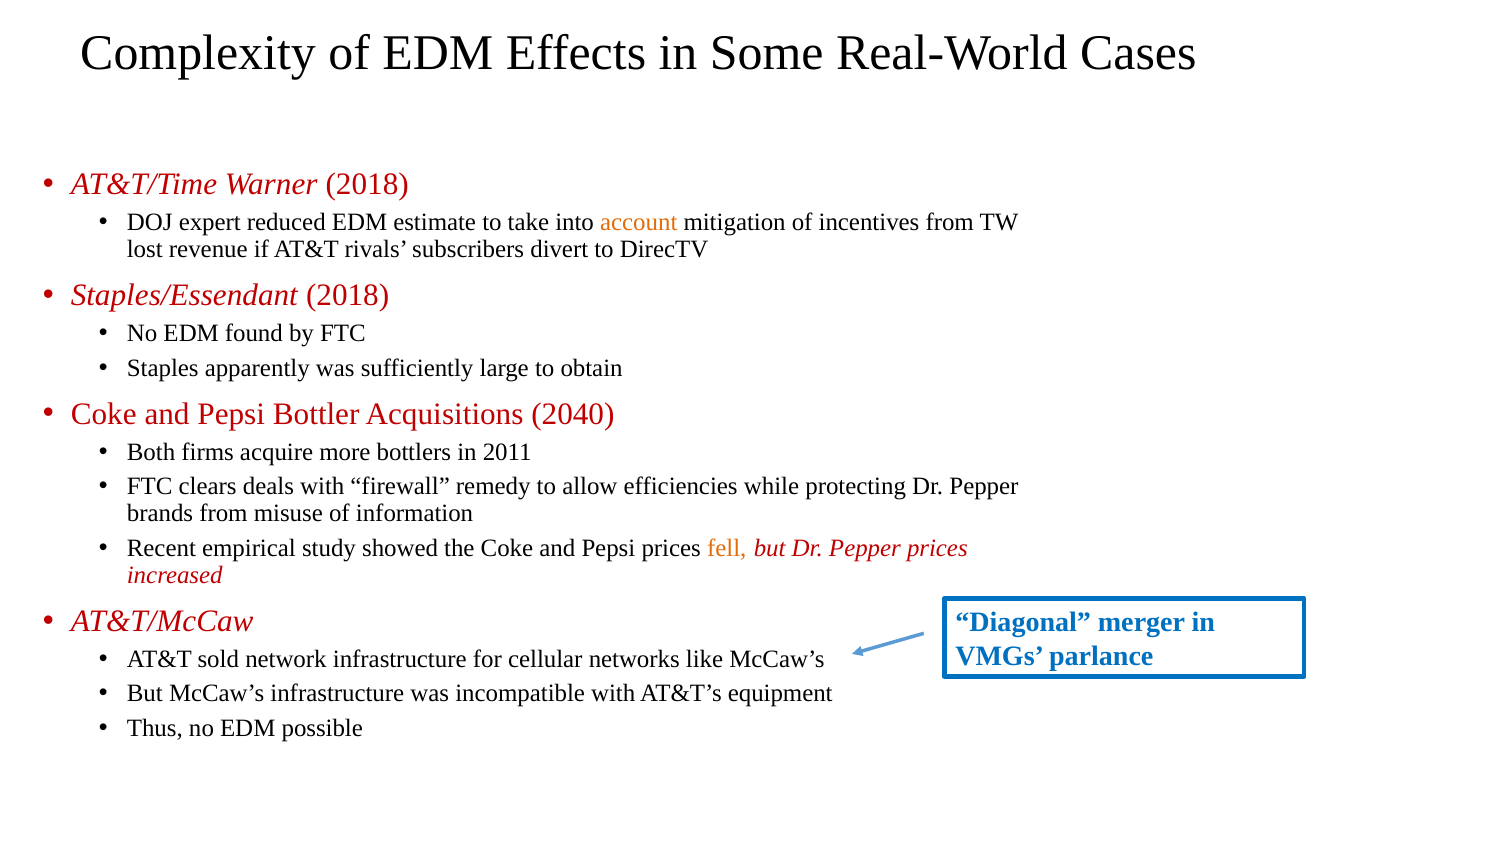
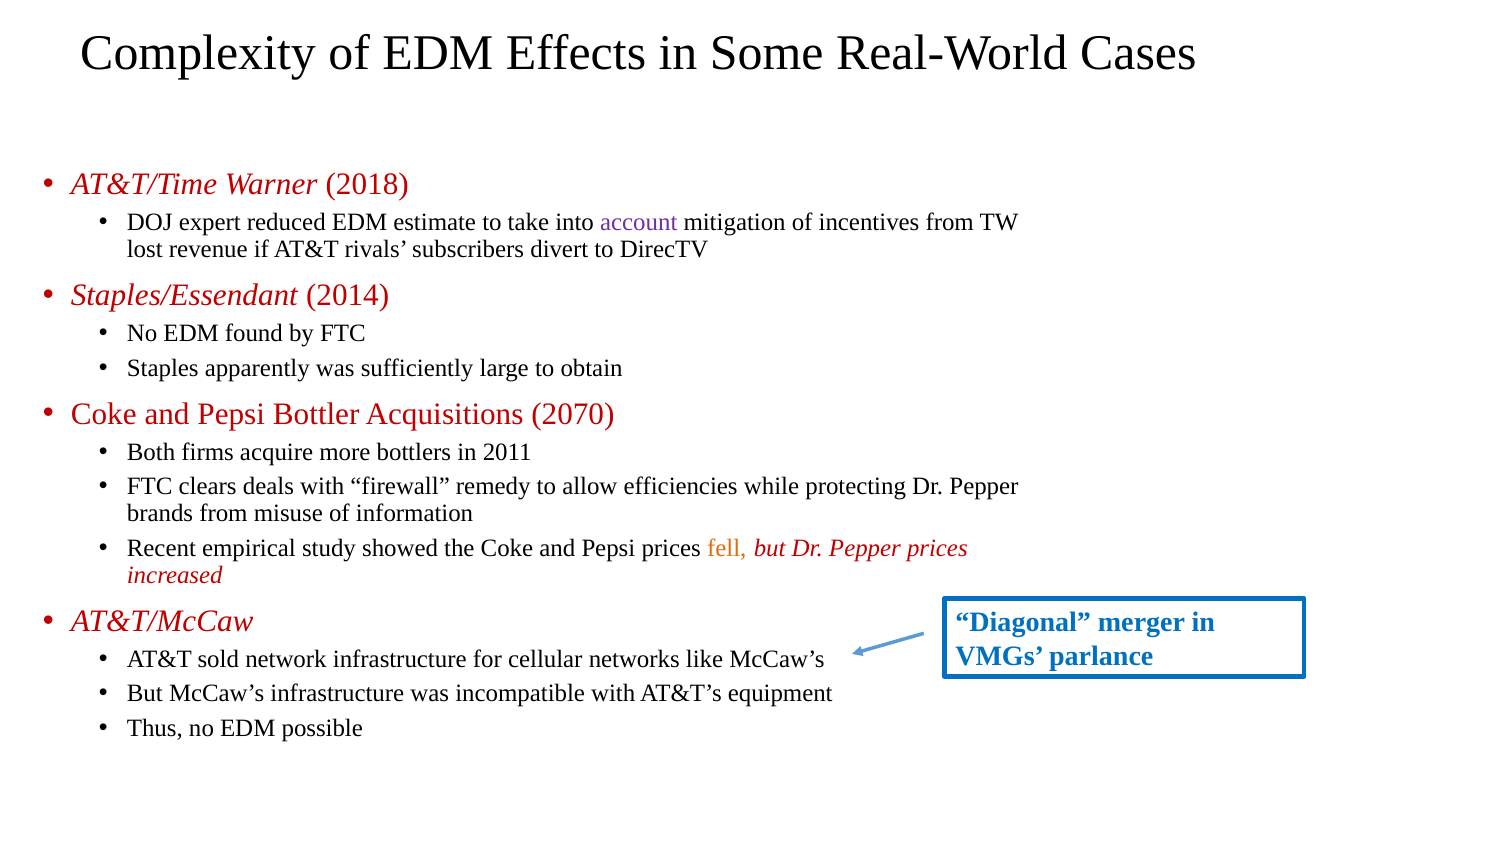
account colour: orange -> purple
Staples/Essendant 2018: 2018 -> 2014
2040: 2040 -> 2070
